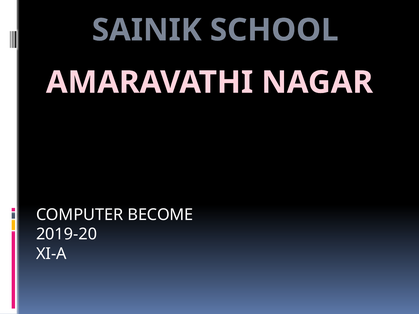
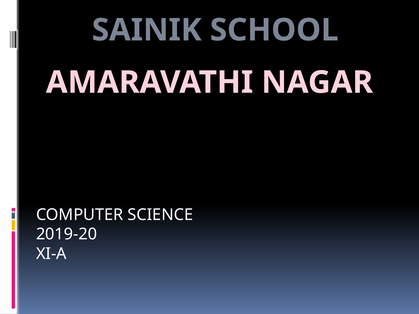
BECOME: BECOME -> SCIENCE
